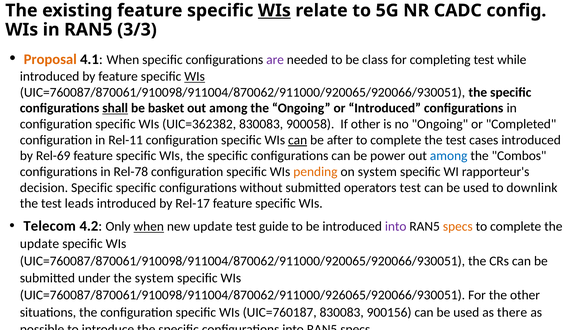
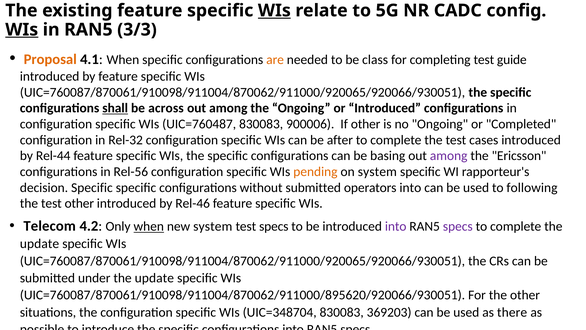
WIs at (22, 30) underline: none -> present
are colour: purple -> orange
while: while -> guide
WIs at (195, 76) underline: present -> none
basket: basket -> across
UIC=362382: UIC=362382 -> UIC=760487
900058: 900058 -> 900006
Rel-11: Rel-11 -> Rel-32
can at (298, 140) underline: present -> none
Rel-69: Rel-69 -> Rel-44
power: power -> basing
among at (449, 156) colour: blue -> purple
Combos: Combos -> Ericsson
Rel-78: Rel-78 -> Rel-56
operators test: test -> into
downlink: downlink -> following
test leads: leads -> other
Rel-17: Rel-17 -> Rel-46
new update: update -> system
test guide: guide -> specs
specs at (458, 226) colour: orange -> purple
under the system: system -> update
UIC=760087/870061/910098/911004/870062/911000/926065/920066/930051: UIC=760087/870061/910098/911004/870062/911000/926065/920066/930051 -> UIC=760087/870061/910098/911004/870062/911000/895620/920066/930051
UIC=760187: UIC=760187 -> UIC=348704
900156: 900156 -> 369203
